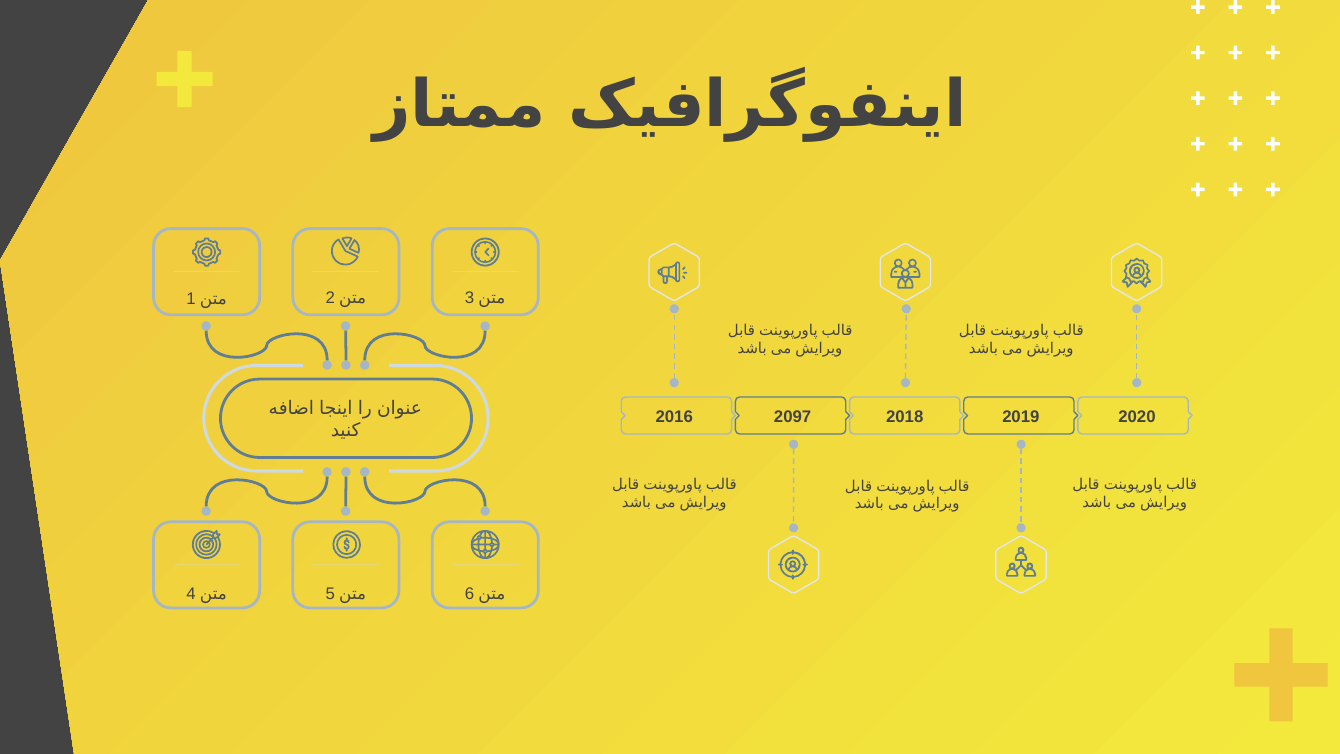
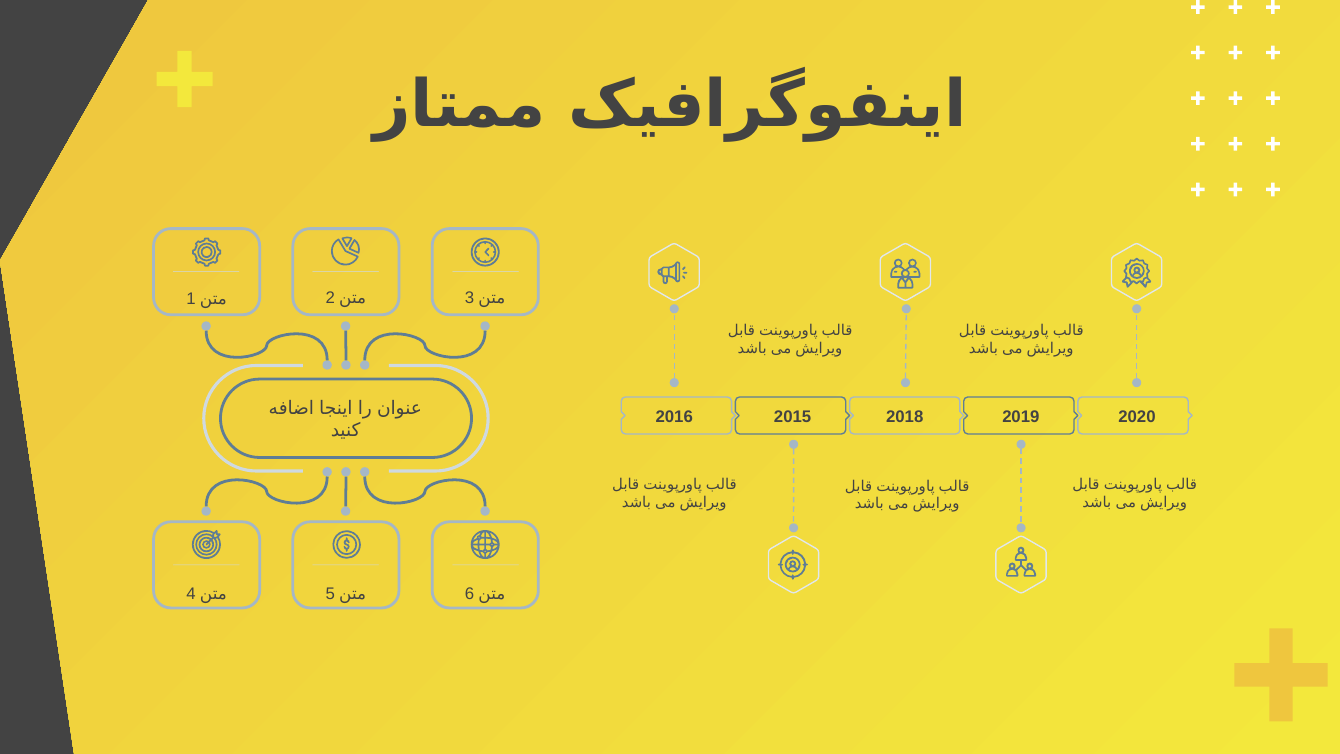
2097: 2097 -> 2015
